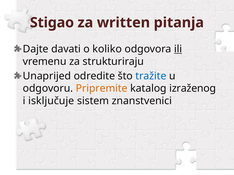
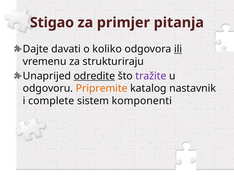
written: written -> primjer
odredite underline: none -> present
tražite colour: blue -> purple
izraženog: izraženog -> nastavnik
isključuje: isključuje -> complete
znanstvenici: znanstvenici -> komponenti
